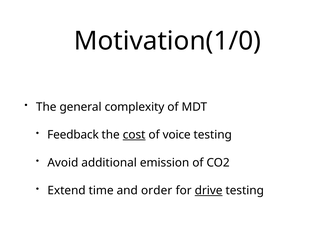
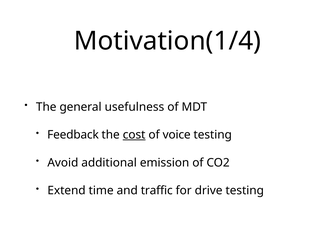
Motivation(1/0: Motivation(1/0 -> Motivation(1/4
complexity: complexity -> usefulness
order: order -> traffic
drive underline: present -> none
